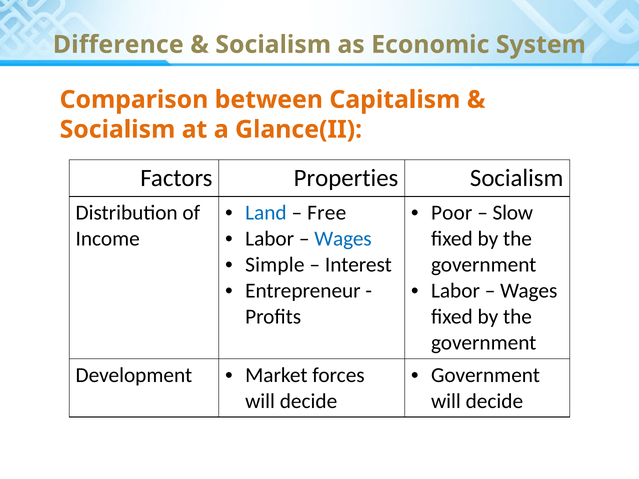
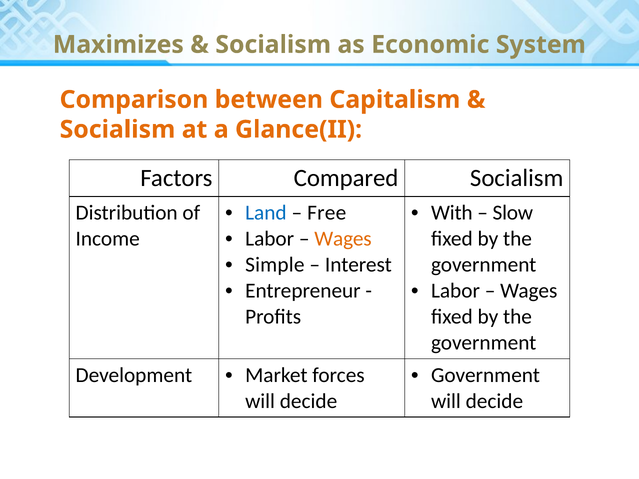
Difference: Difference -> Maximizes
Properties: Properties -> Compared
Poor: Poor -> With
Wages at (343, 239) colour: blue -> orange
